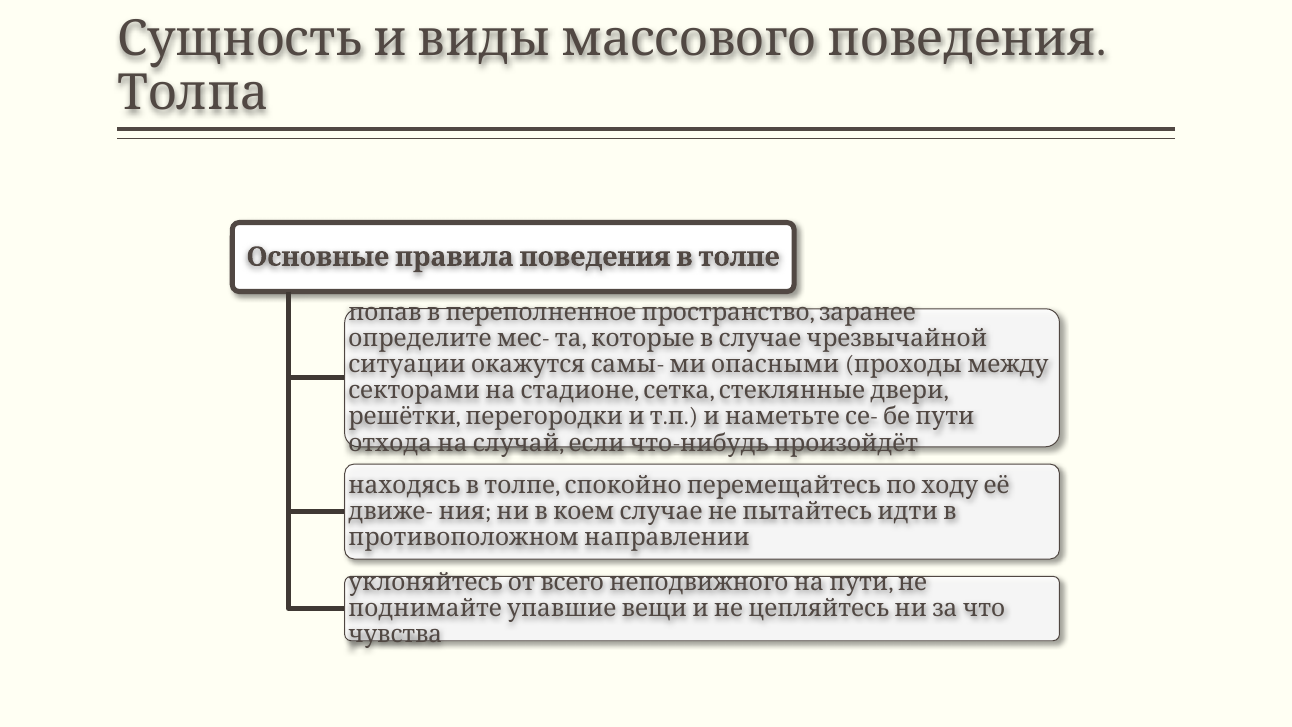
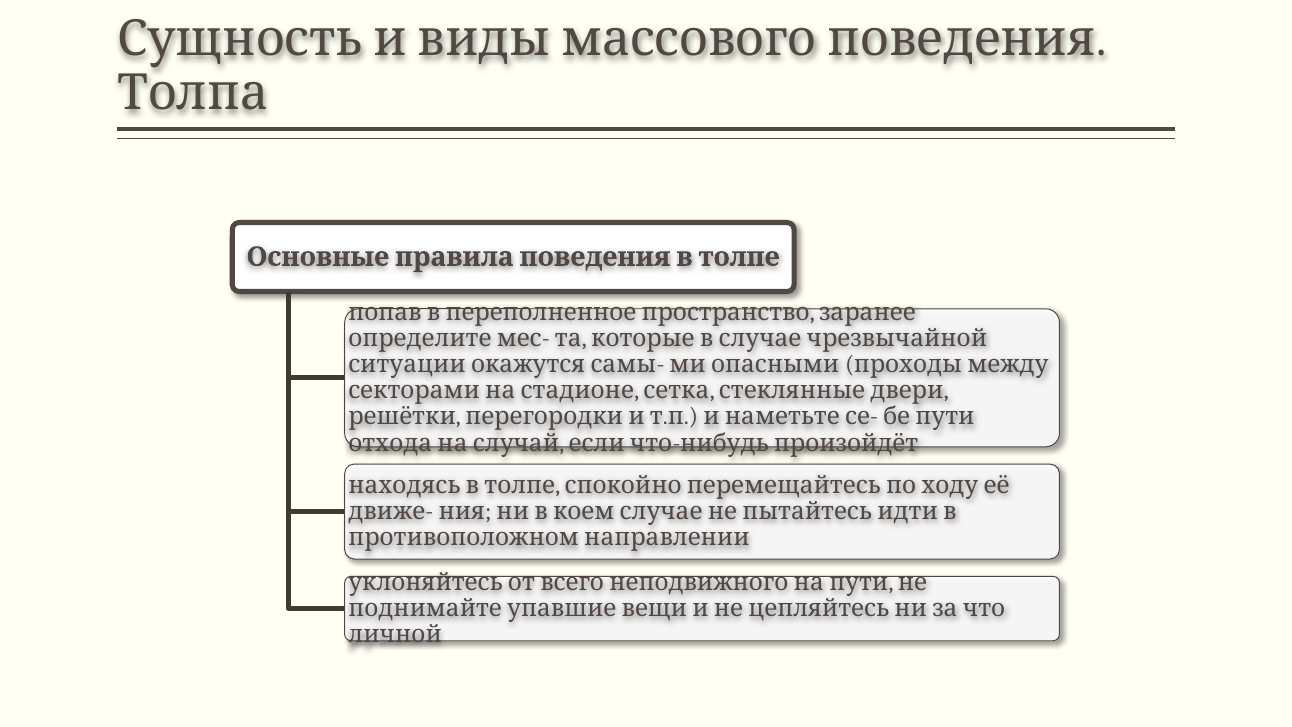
чувства: чувства -> личной
